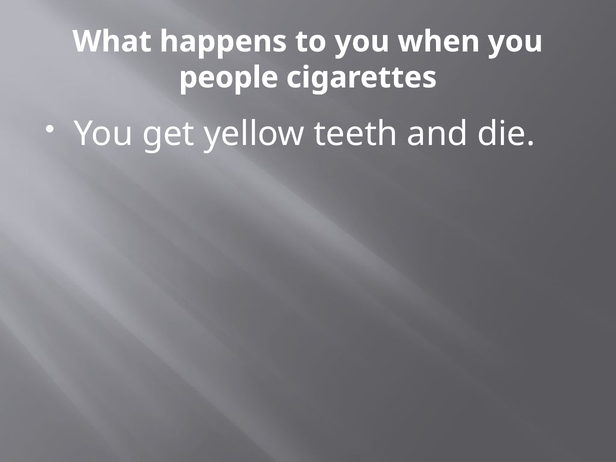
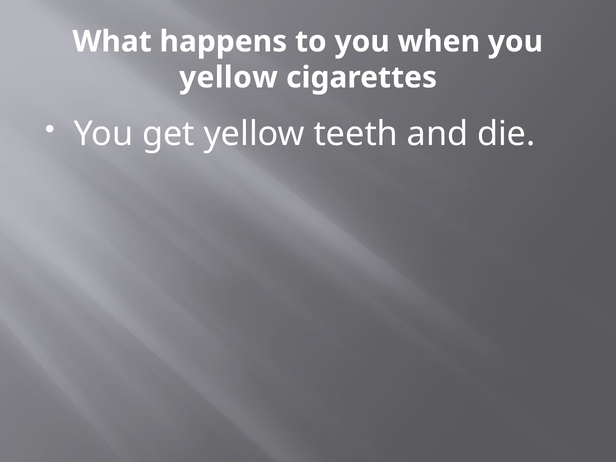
people at (229, 78): people -> yellow
